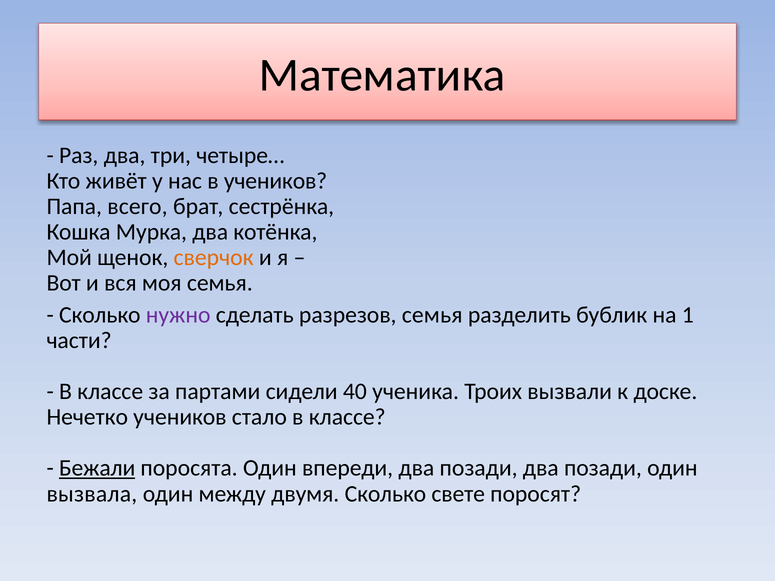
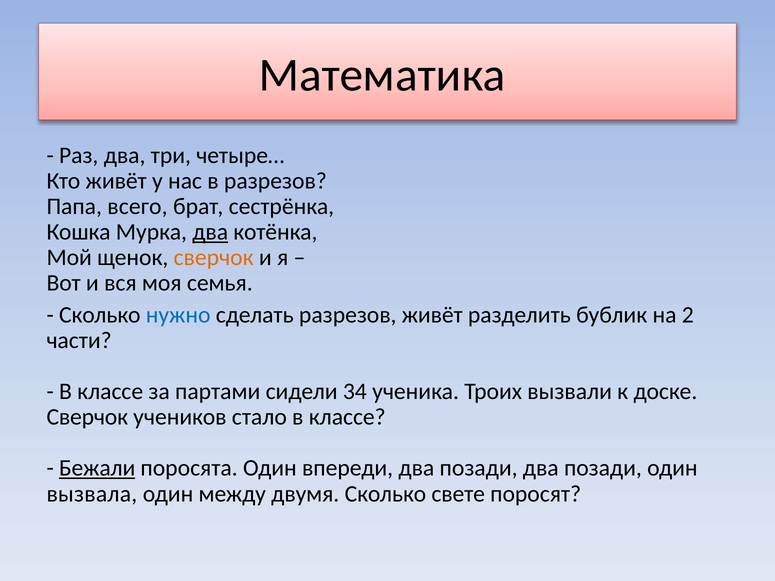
в учеников: учеников -> разрезов
два at (210, 232) underline: none -> present
нужно colour: purple -> blue
разрезов семья: семья -> живёт
1: 1 -> 2
40: 40 -> 34
Нечетко at (87, 417): Нечетко -> Сверчок
